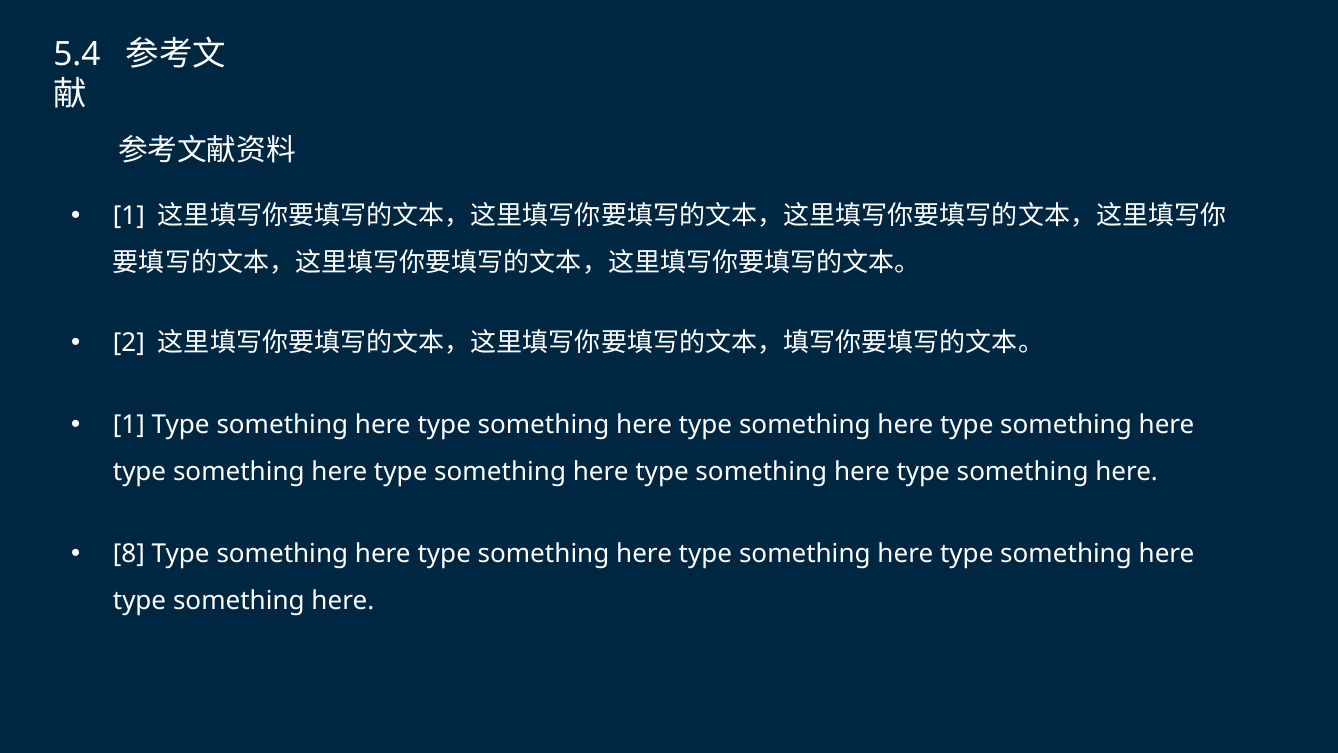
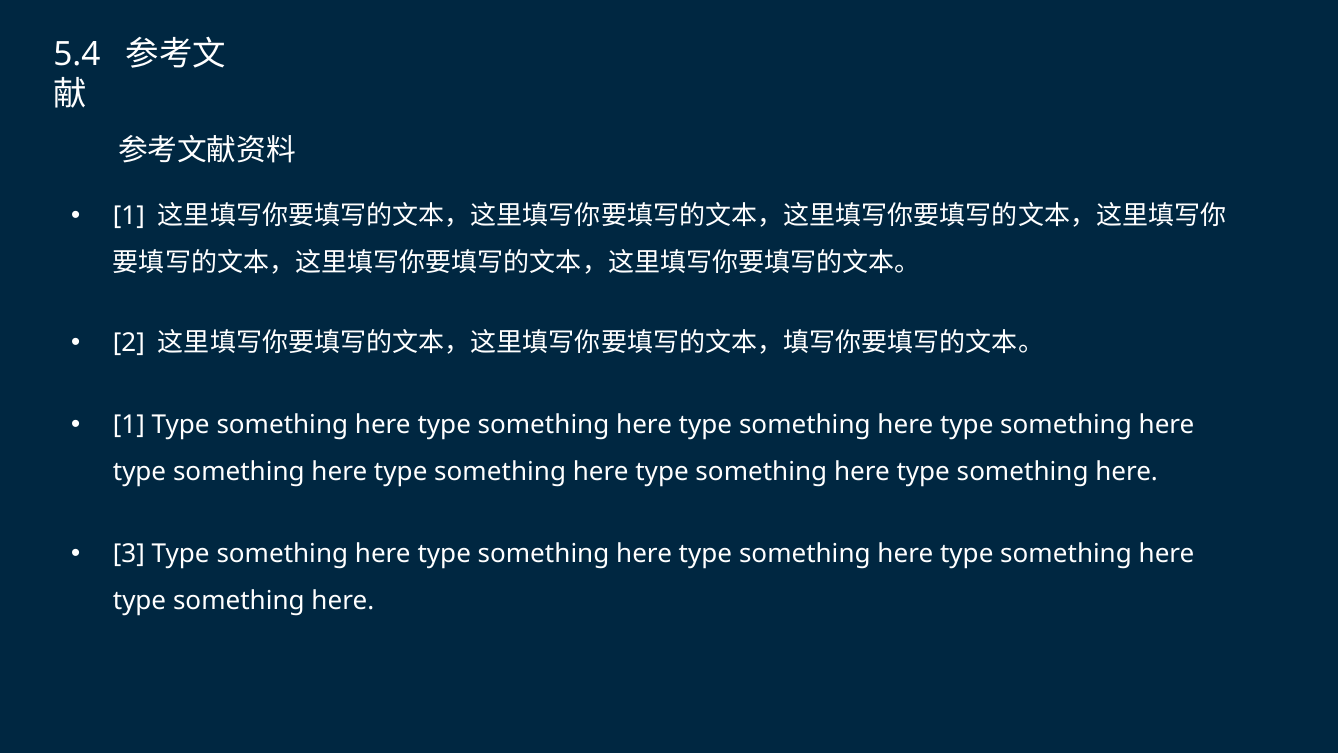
8: 8 -> 3
